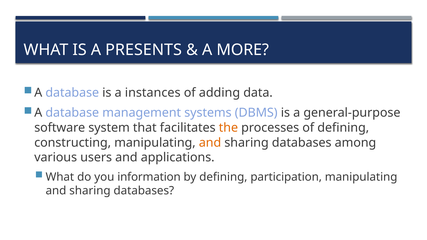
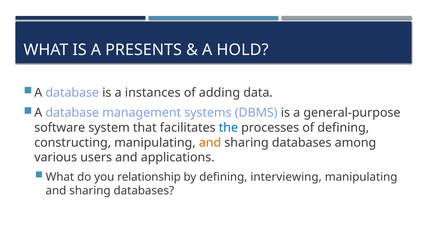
MORE: MORE -> HOLD
the colour: orange -> blue
information: information -> relationship
participation: participation -> interviewing
